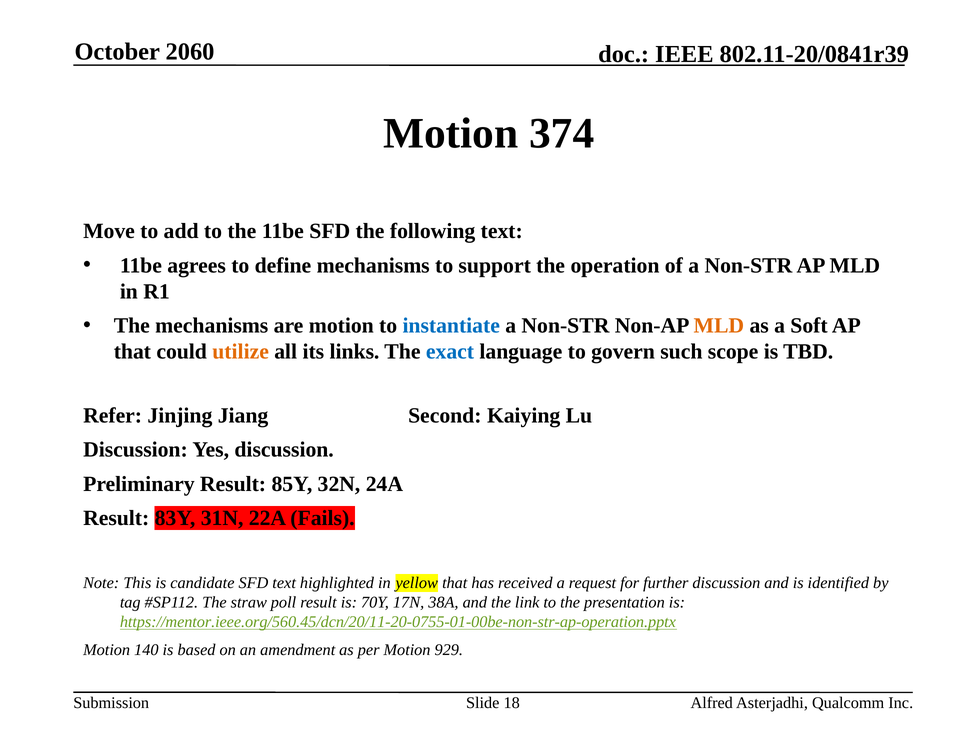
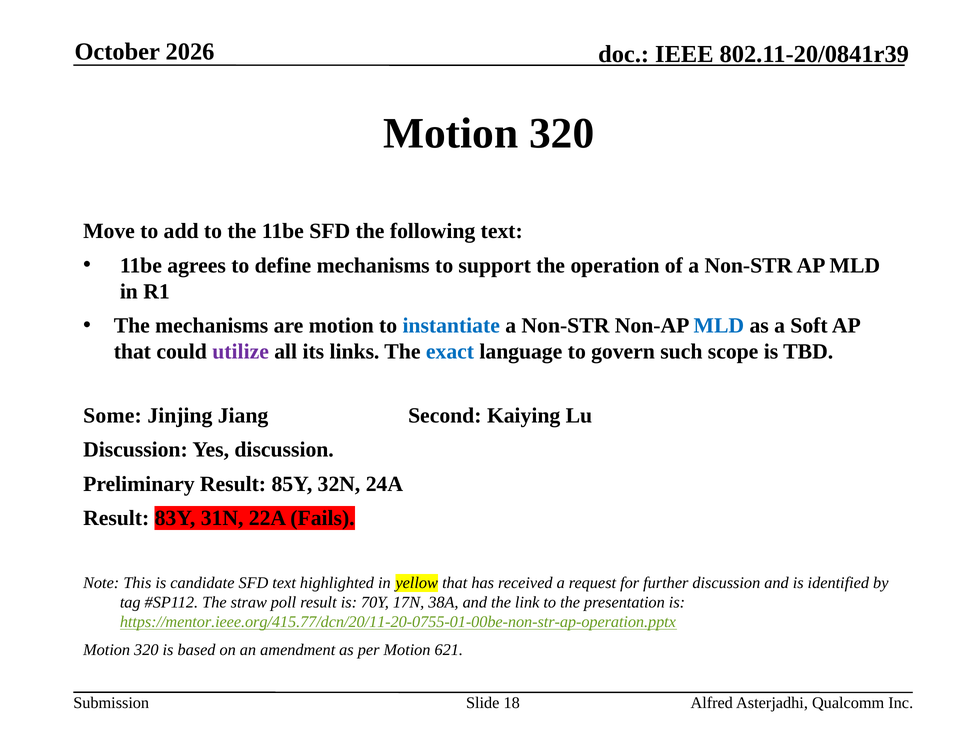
2060: 2060 -> 2026
374 at (562, 133): 374 -> 320
MLD at (719, 326) colour: orange -> blue
utilize colour: orange -> purple
Refer: Refer -> Some
https://mentor.ieee.org/560.45/dcn/20/11-20-0755-01-00be-non-str-ap-operation.pptx: https://mentor.ieee.org/560.45/dcn/20/11-20-0755-01-00be-non-str-ap-operation.pptx -> https://mentor.ieee.org/415.77/dcn/20/11-20-0755-01-00be-non-str-ap-operation.pptx
140 at (146, 650): 140 -> 320
929: 929 -> 621
